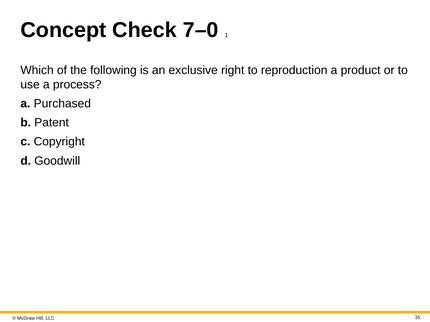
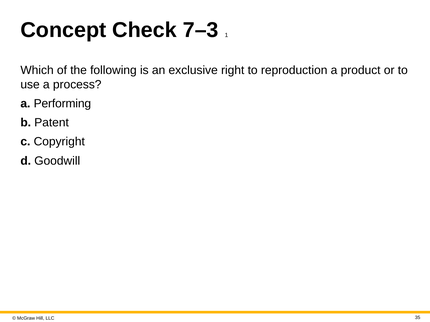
7–0: 7–0 -> 7–3
Purchased: Purchased -> Performing
